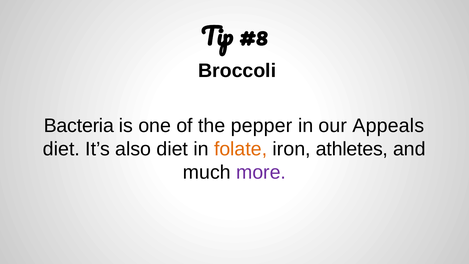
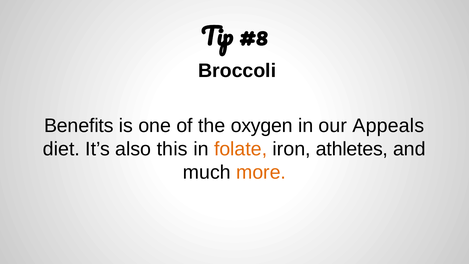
Bacteria: Bacteria -> Benefits
pepper: pepper -> oxygen
also diet: diet -> this
more colour: purple -> orange
